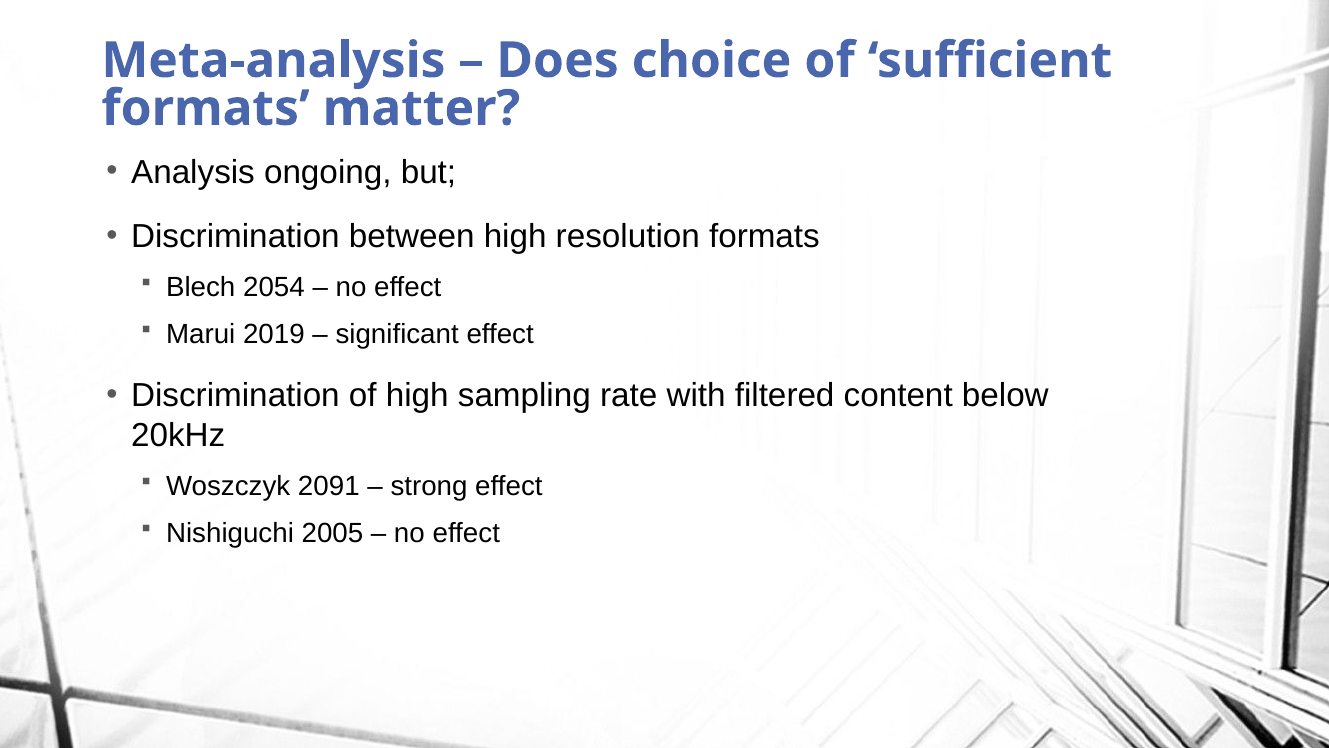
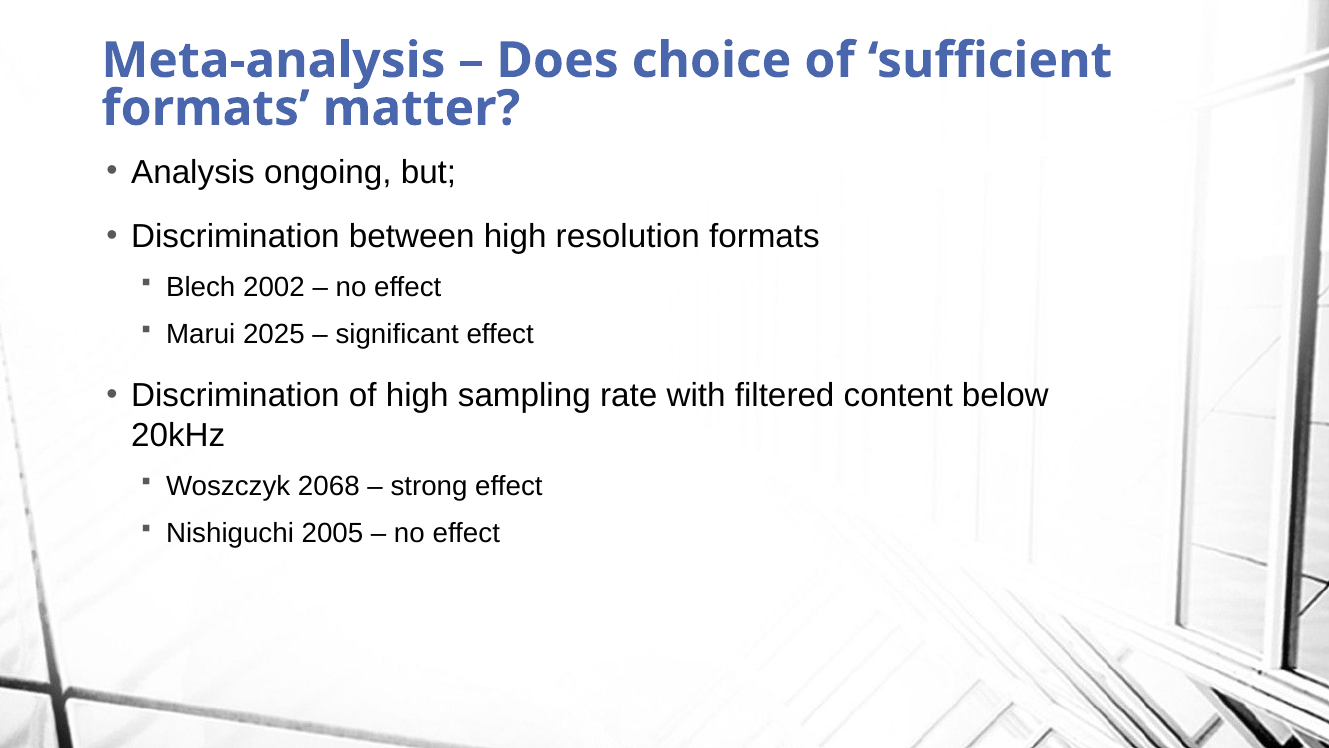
2054: 2054 -> 2002
2019: 2019 -> 2025
2091: 2091 -> 2068
